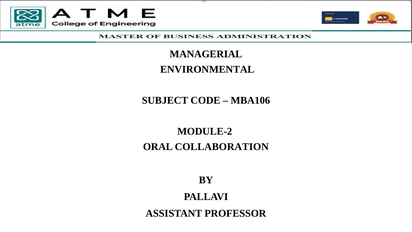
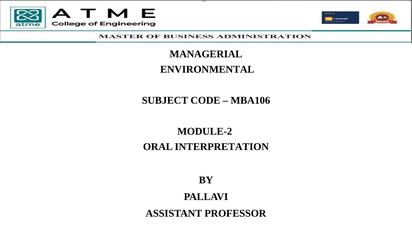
COLLABORATION: COLLABORATION -> INTERPRETATION
